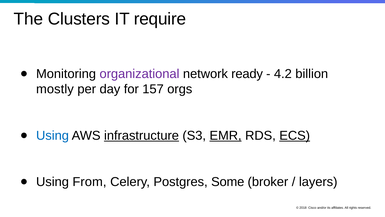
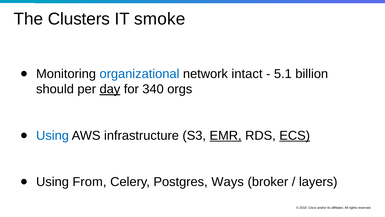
require: require -> smoke
organizational colour: purple -> blue
ready: ready -> intact
4.2: 4.2 -> 5.1
mostly: mostly -> should
day underline: none -> present
157: 157 -> 340
infrastructure underline: present -> none
Some: Some -> Ways
